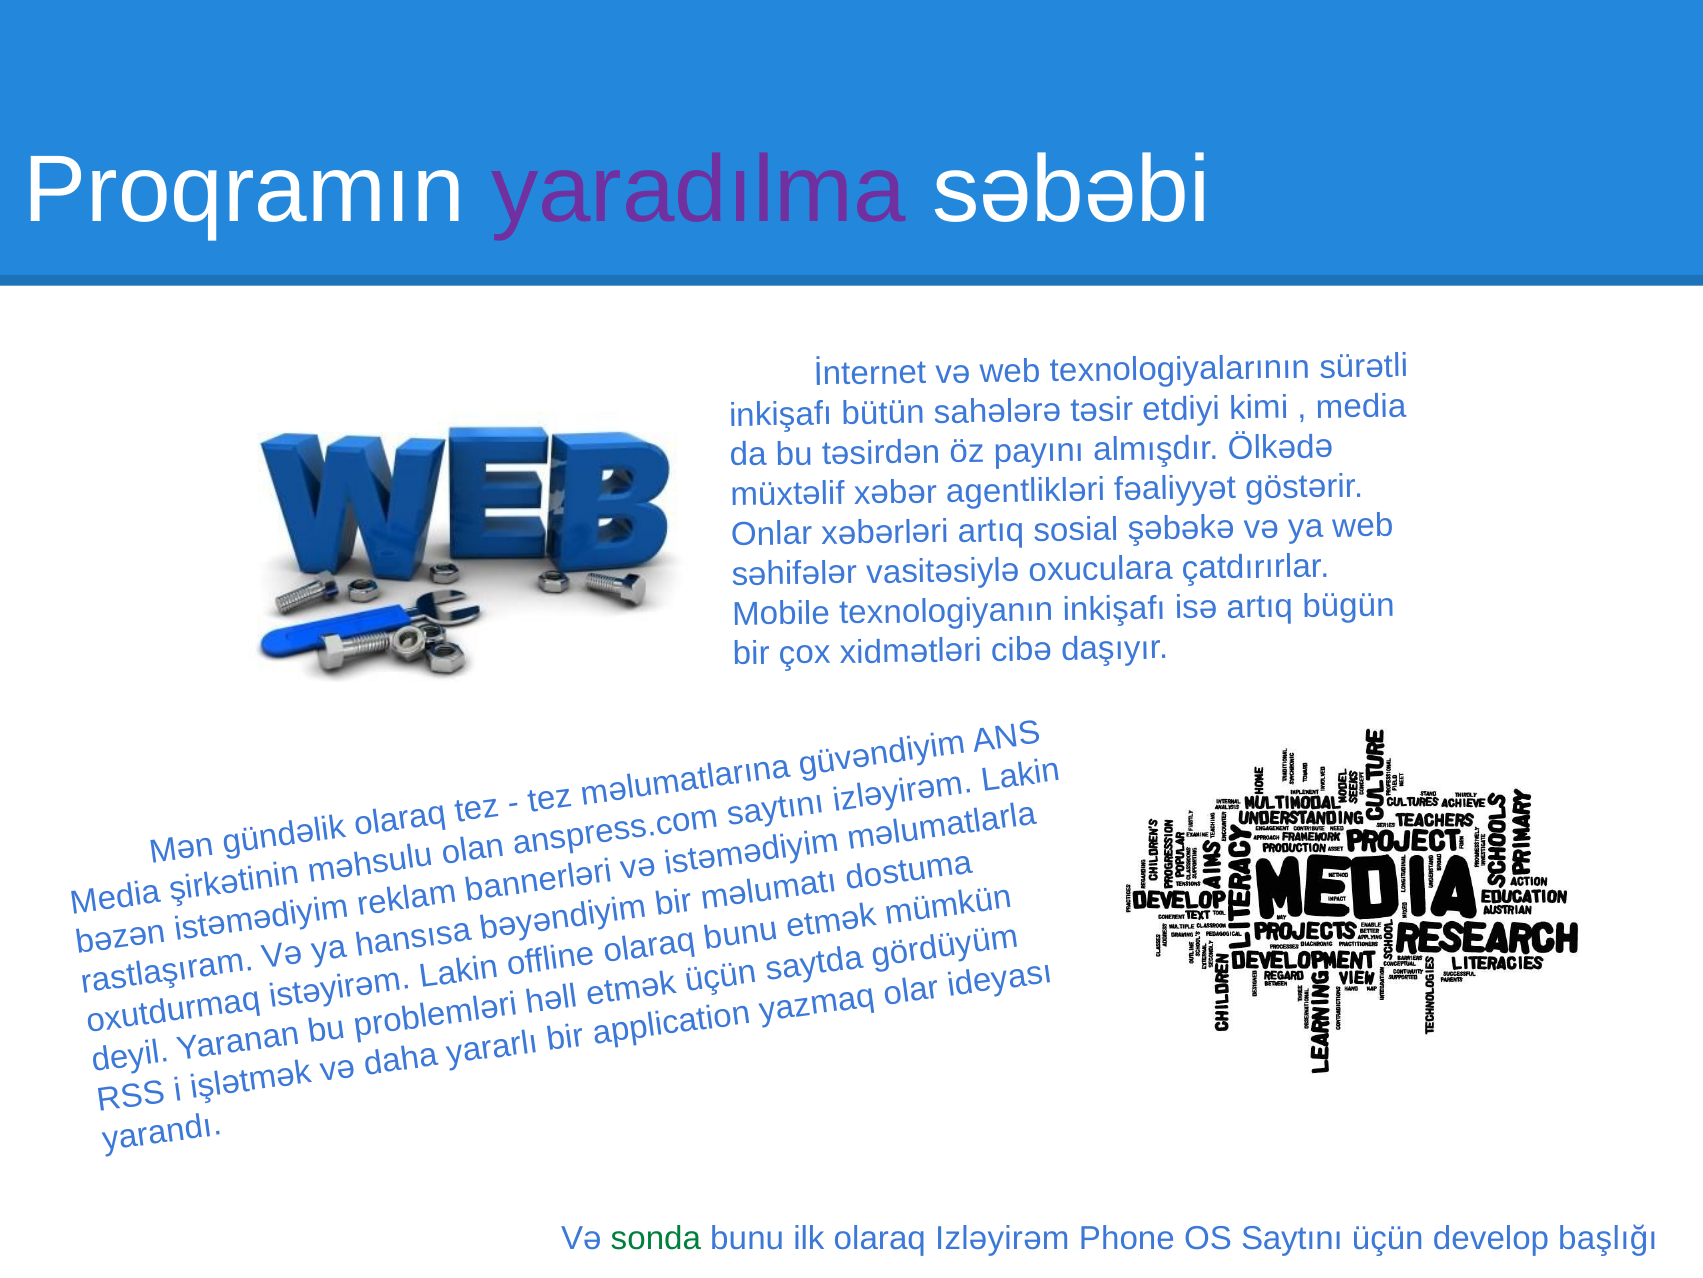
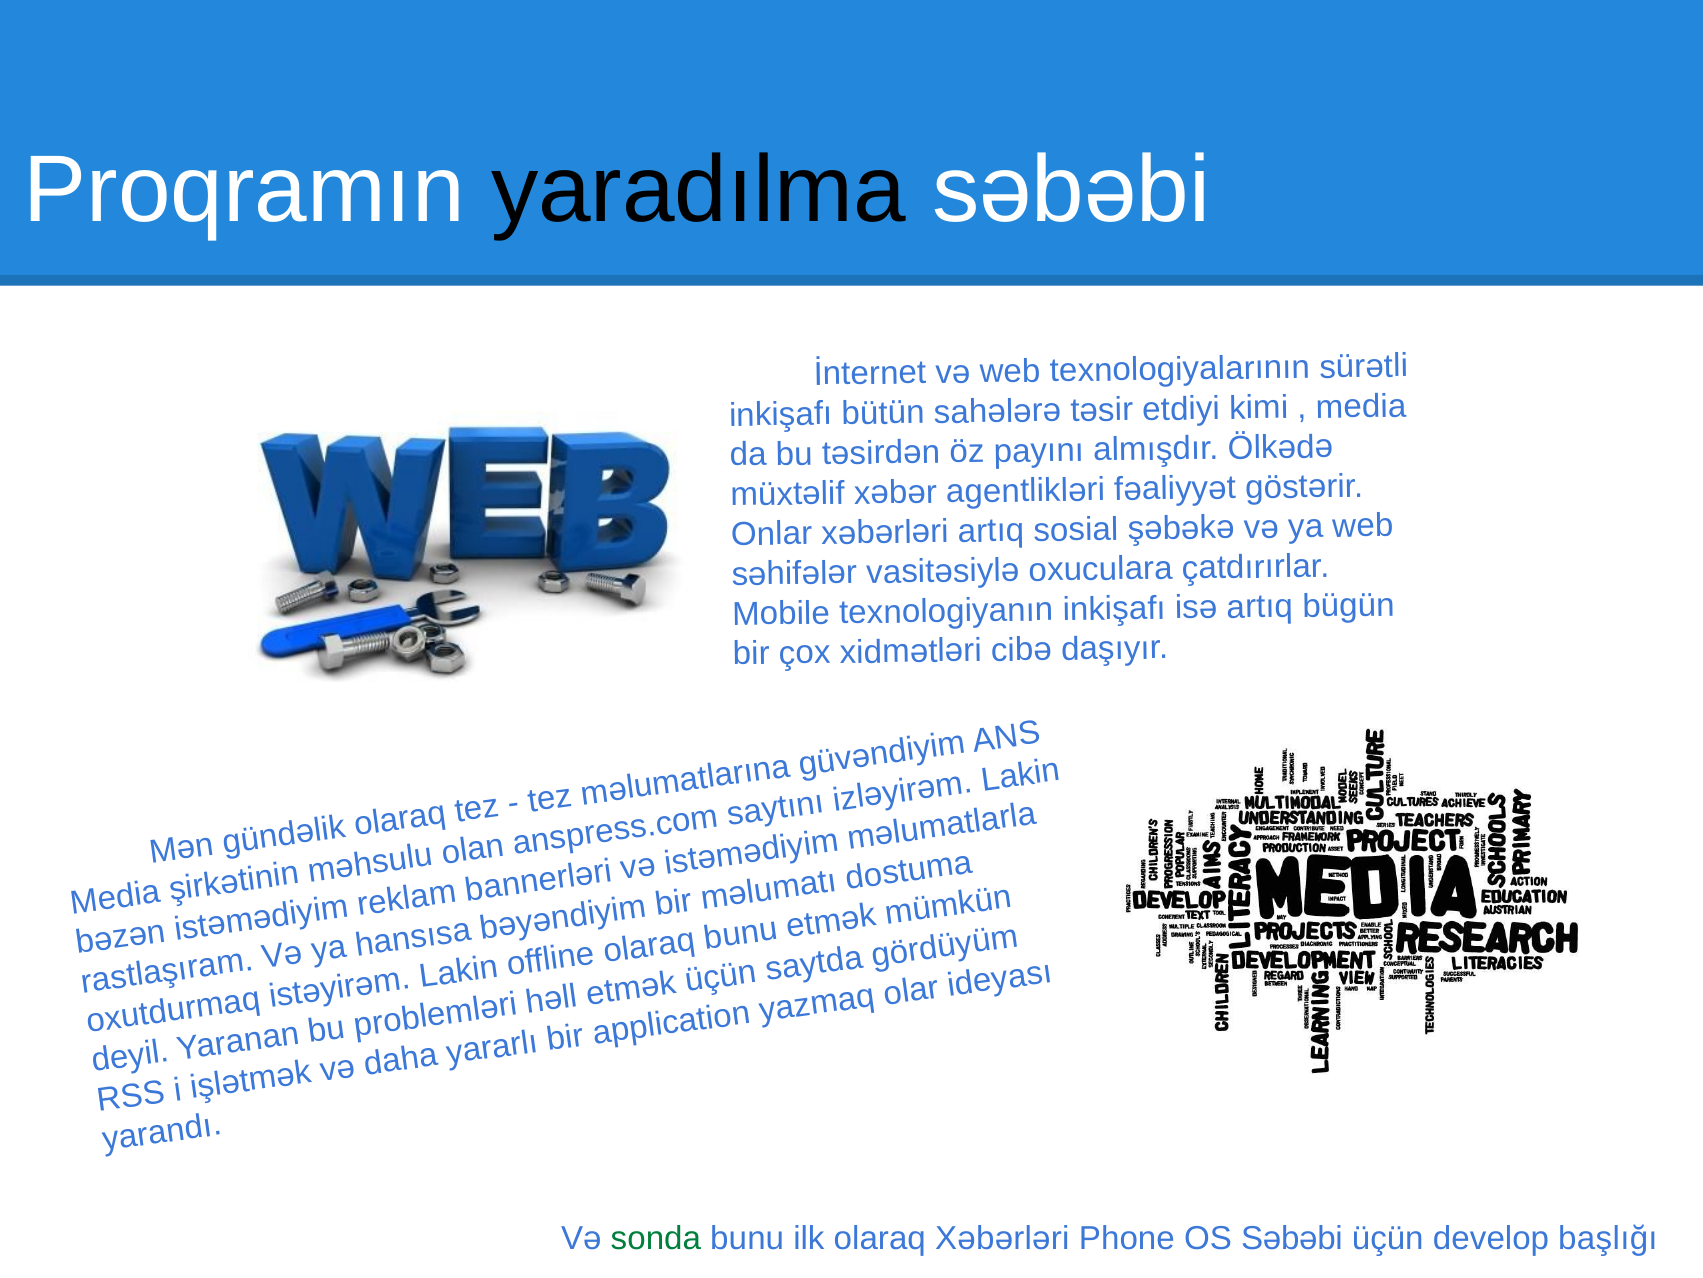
yaradılma colour: purple -> black
olaraq Izləyirəm: Izləyirəm -> Xəbərləri
OS Saytını: Saytını -> Səbəbi
